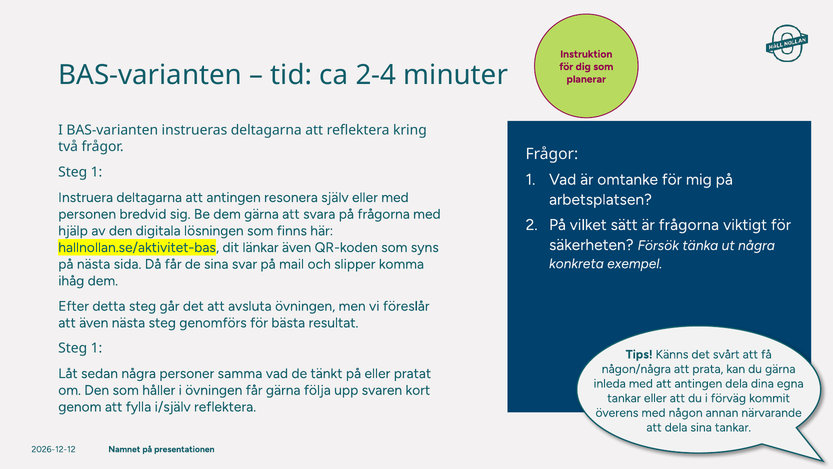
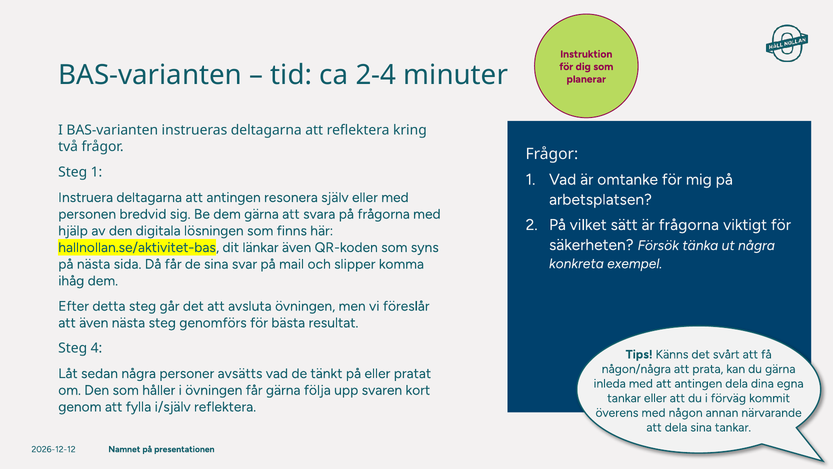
1 at (97, 348): 1 -> 4
samma: samma -> avsätts
